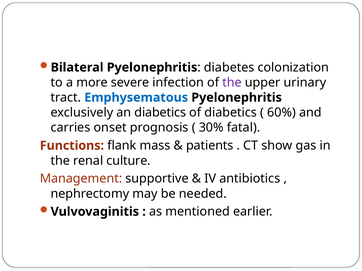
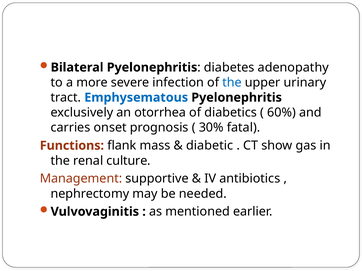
colonization: colonization -> adenopathy
the at (232, 83) colour: purple -> blue
an diabetics: diabetics -> otorrhea
patients: patients -> diabetic
